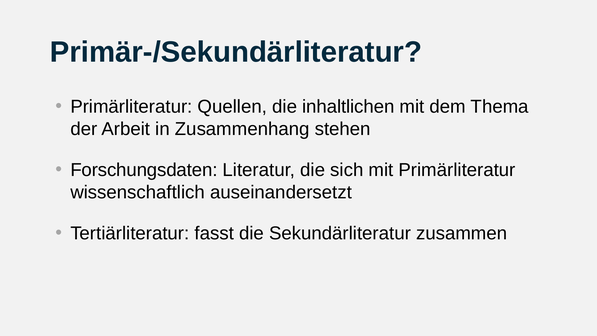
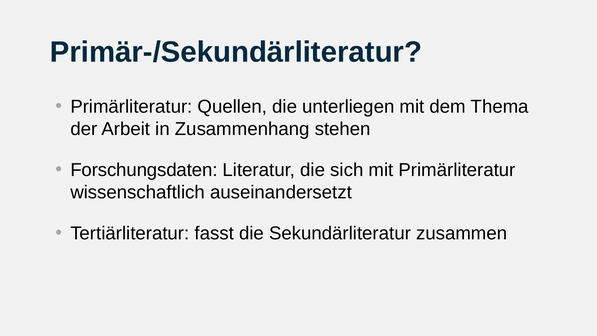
inhaltlichen: inhaltlichen -> unterliegen
